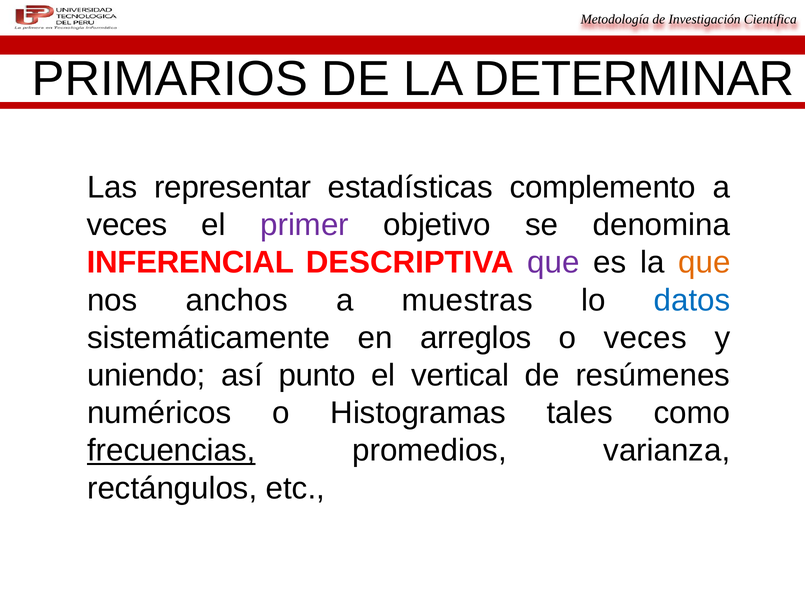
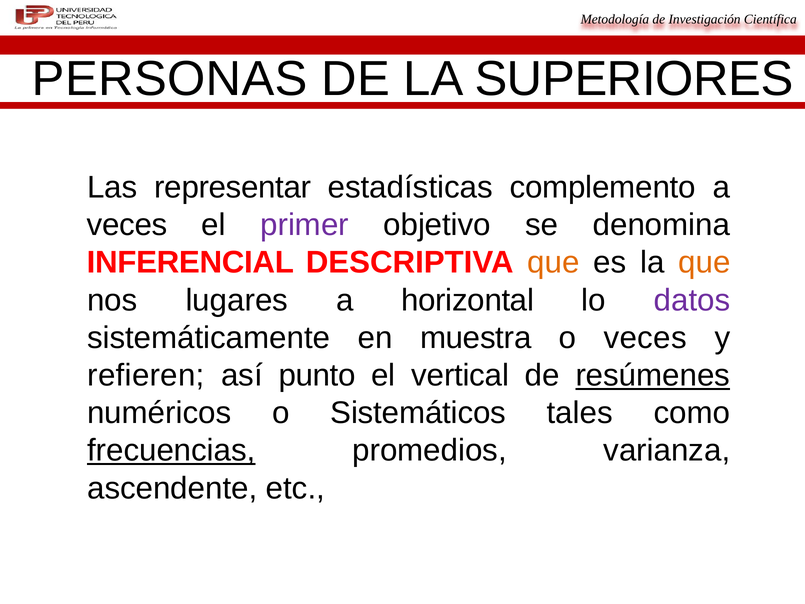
PRIMARIOS: PRIMARIOS -> PERSONAS
DETERMINAR: DETERMINAR -> SUPERIORES
que at (554, 262) colour: purple -> orange
anchos: anchos -> lugares
muestras: muestras -> horizontal
datos colour: blue -> purple
arreglos: arreglos -> muestra
uniendo: uniendo -> refieren
resúmenes underline: none -> present
Histogramas: Histogramas -> Sistemáticos
rectángulos: rectángulos -> ascendente
